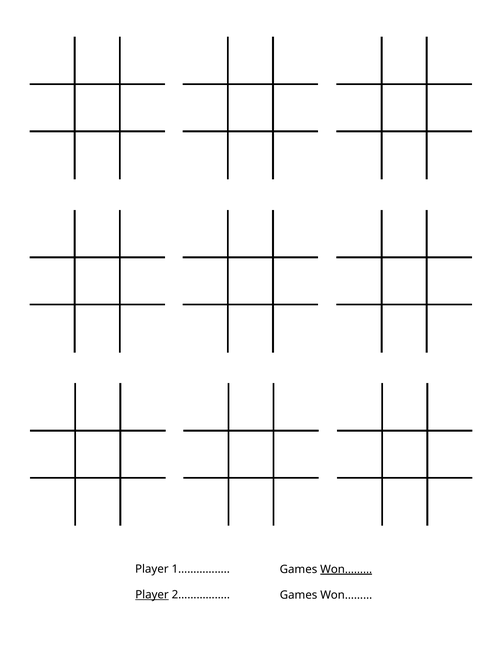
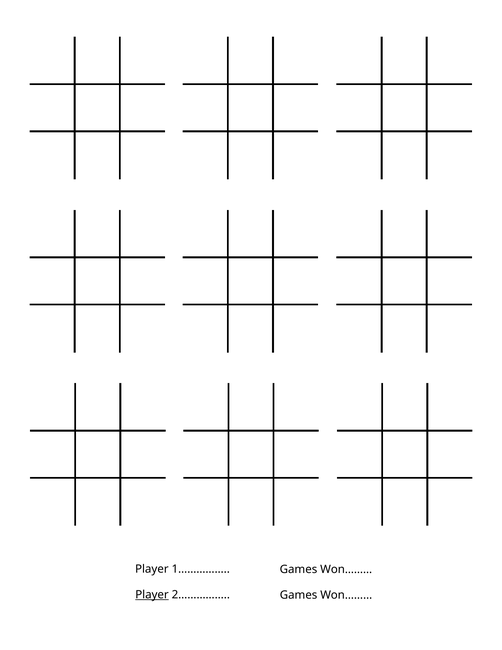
Won……… at (346, 569) underline: present -> none
